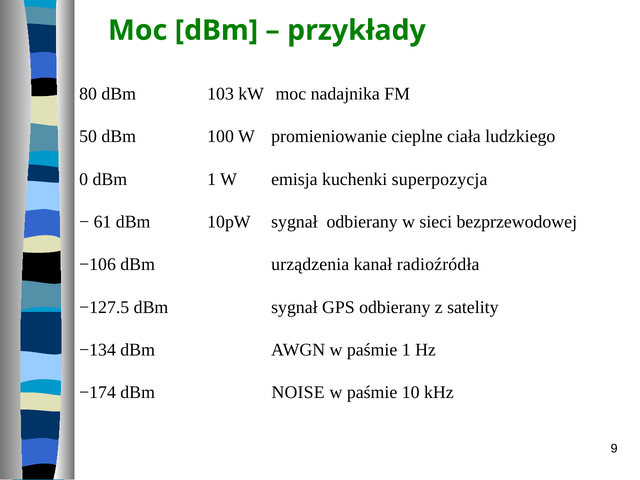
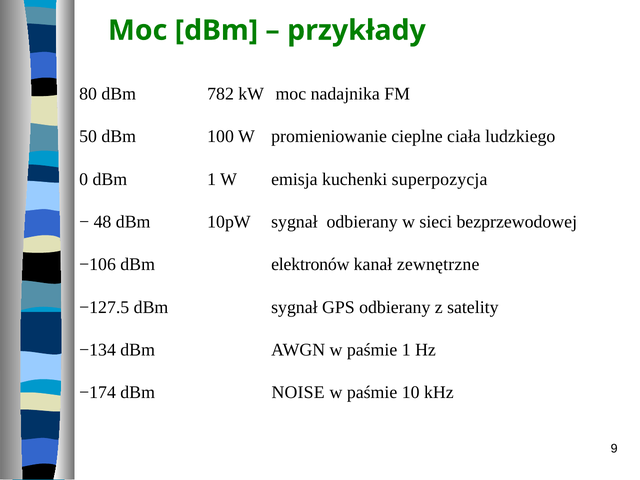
103: 103 -> 782
61: 61 -> 48
urządzenia: urządzenia -> elektronów
radioźródła: radioźródła -> zewnętrzne
